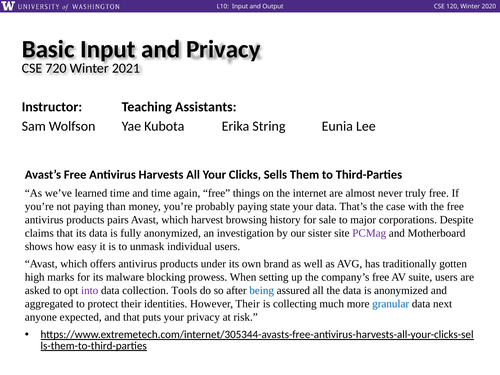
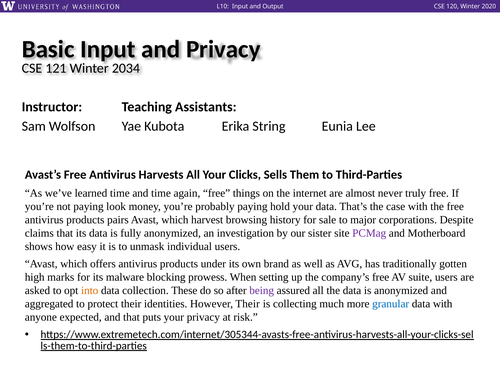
720: 720 -> 121
2021: 2021 -> 2034
than: than -> look
state: state -> hold
into colour: purple -> orange
Tools: Tools -> These
being colour: blue -> purple
data next: next -> with
